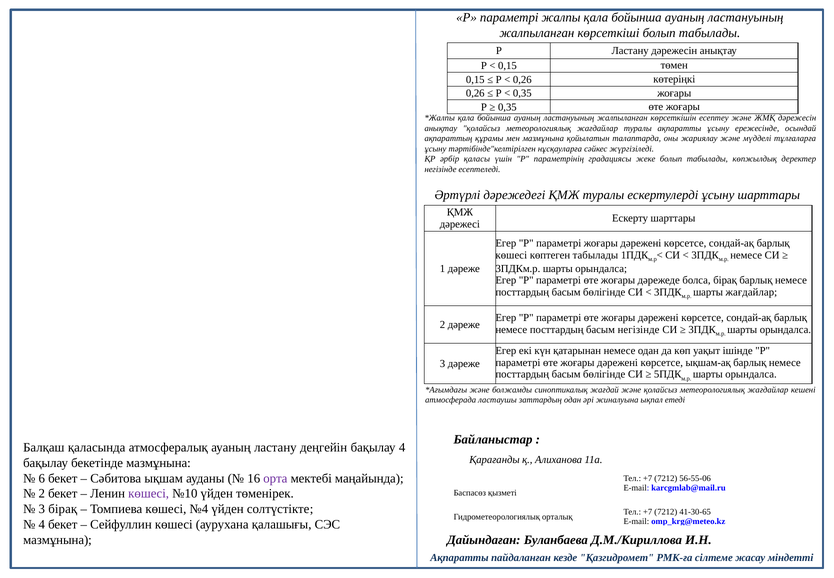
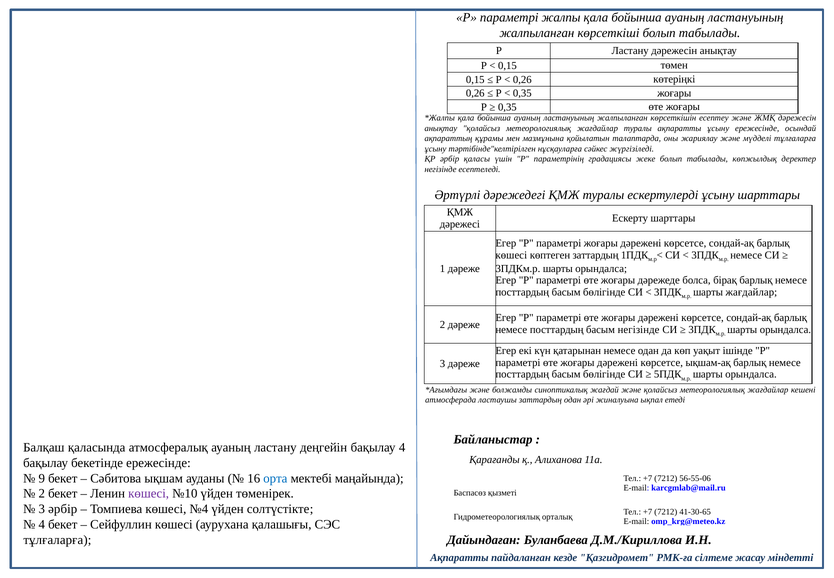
көптеген табылады: табылады -> заттардың
бекетінде мазмұнына: мазмұнына -> ережесінде
6: 6 -> 9
орта colour: purple -> blue
3 бірақ: бірақ -> әрбір
мазмұнына at (57, 539): мазмұнына -> тұлғаларға
